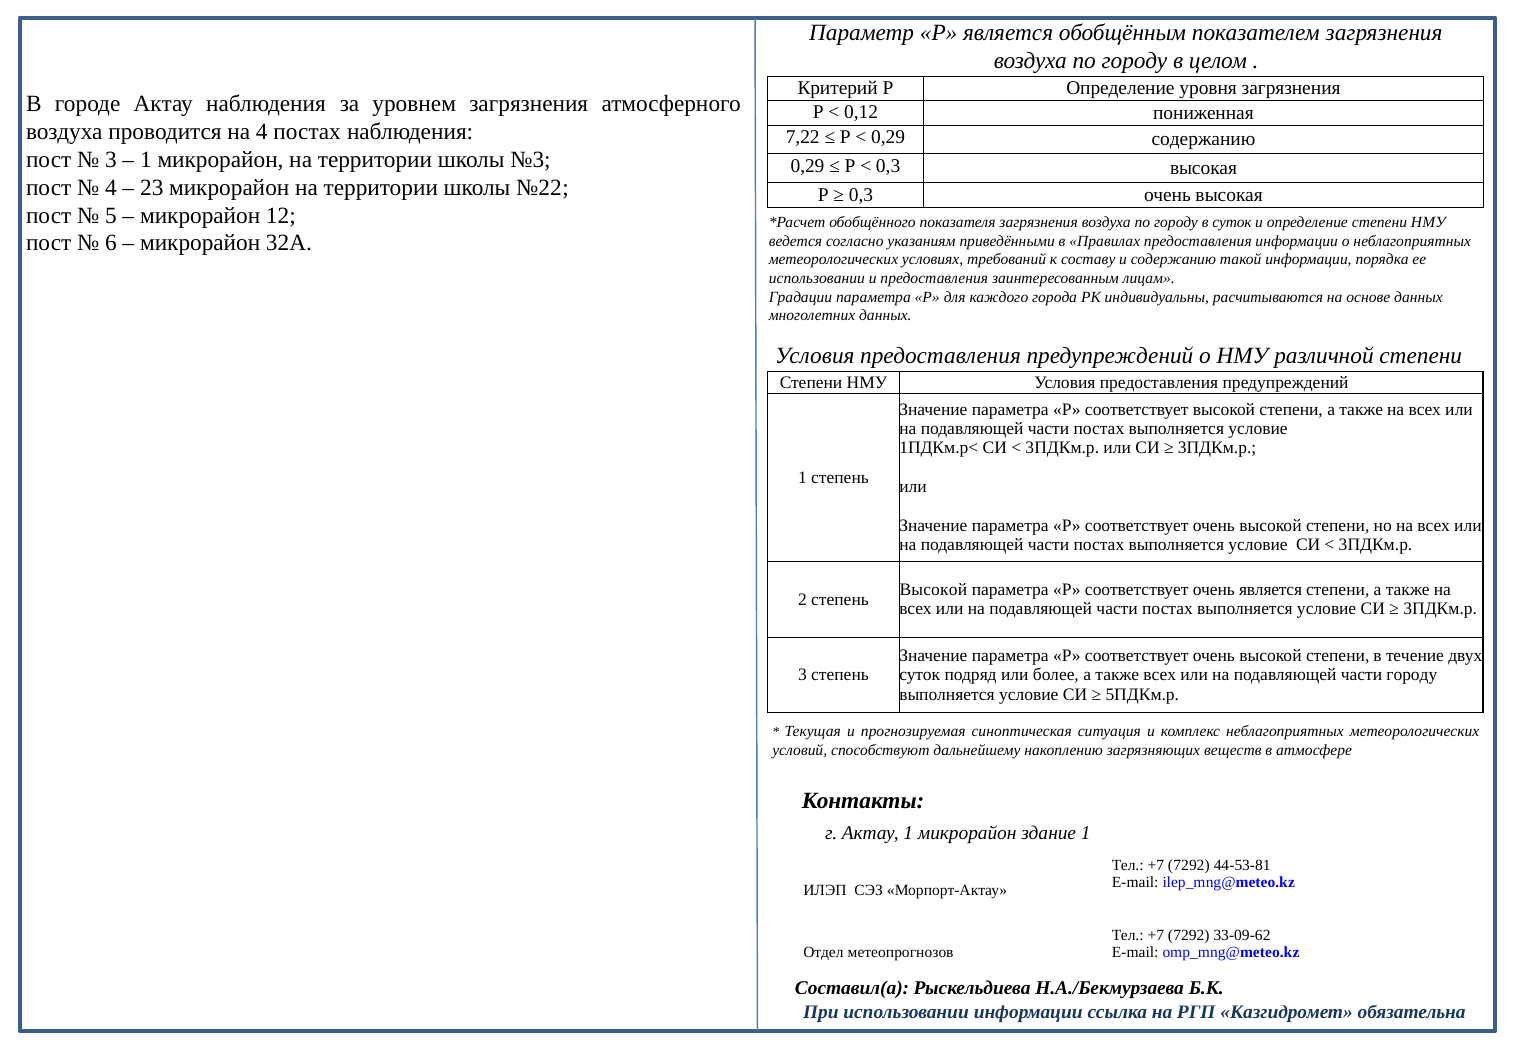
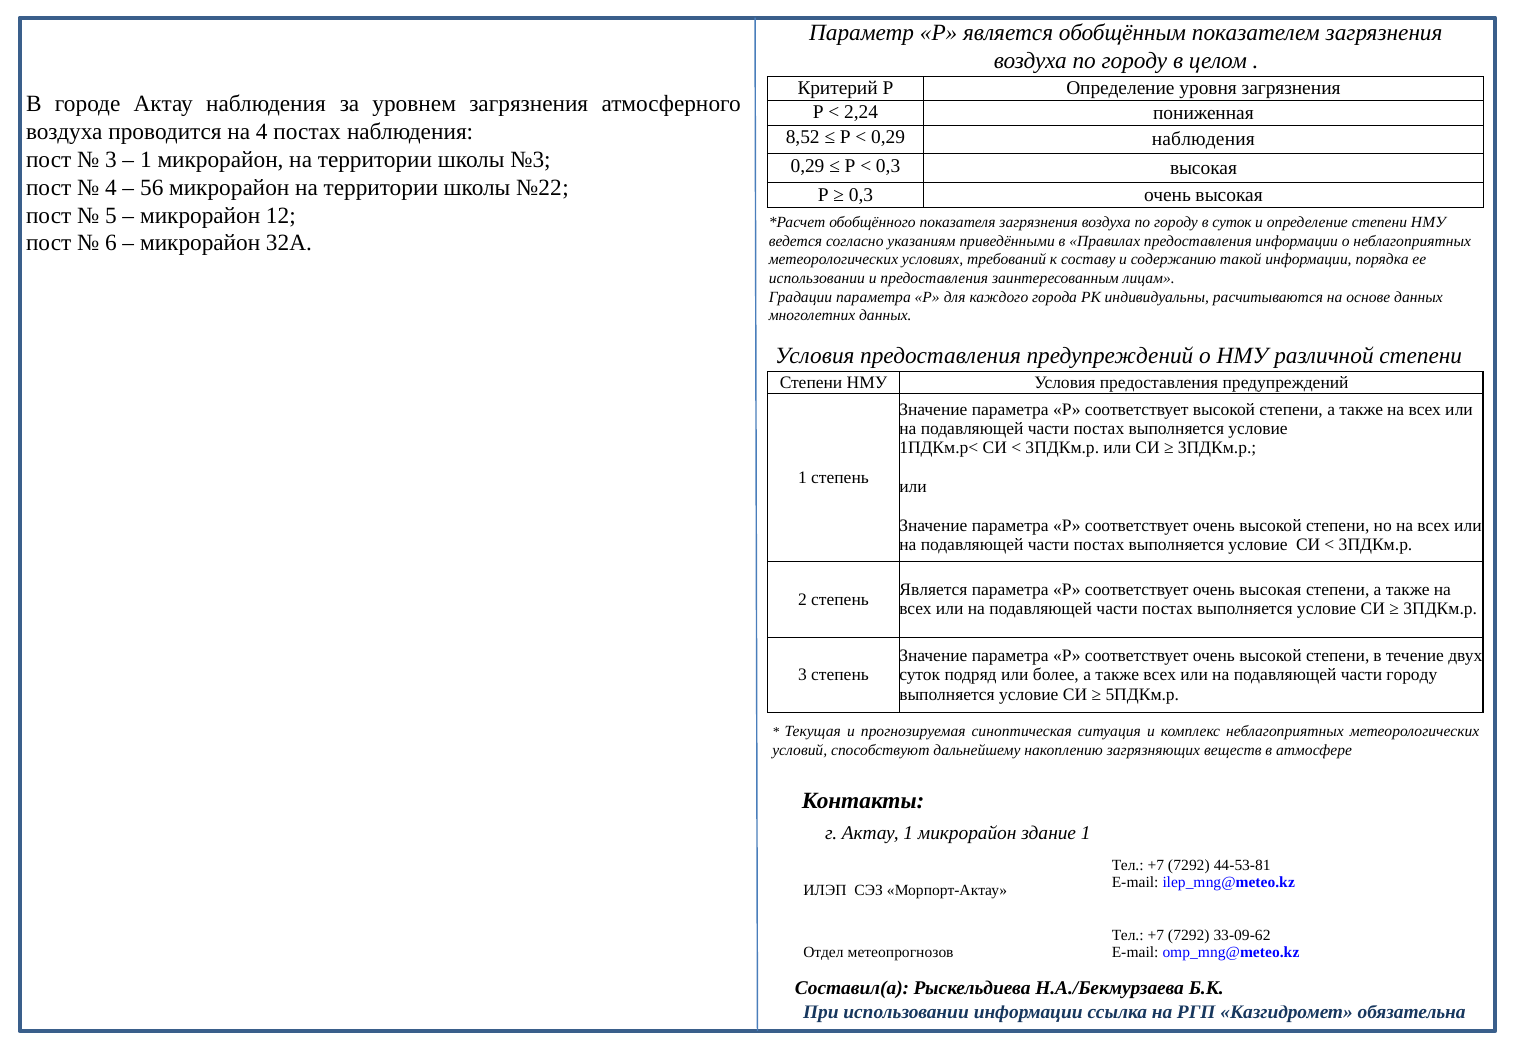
0,12: 0,12 -> 2,24
7,22: 7,22 -> 8,52
0,29 содержанию: содержанию -> наблюдения
23: 23 -> 56
Высокой at (933, 590): Высокой -> Является
соответствует очень является: является -> высокая
